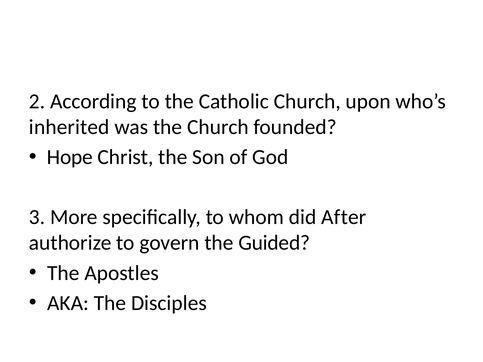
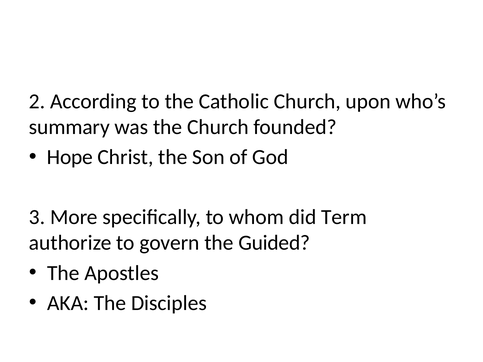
inherited: inherited -> summary
After: After -> Term
